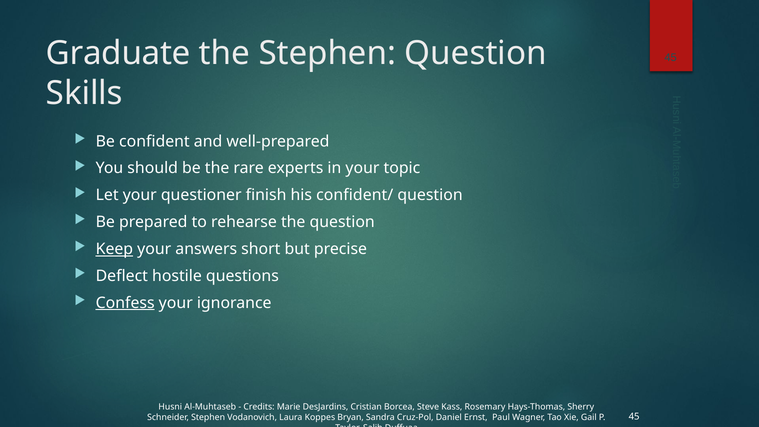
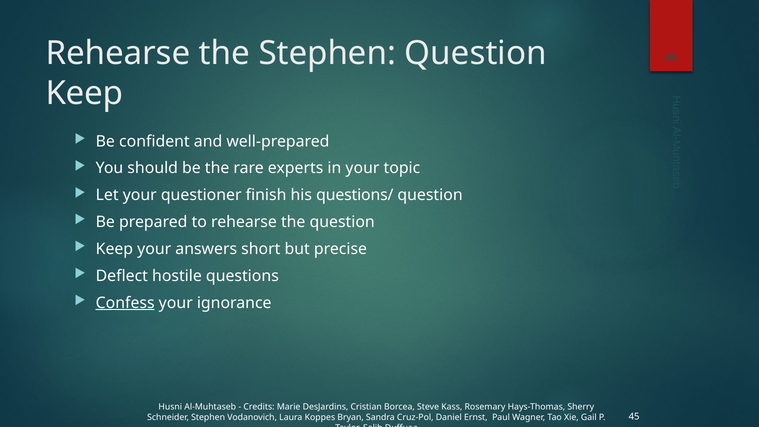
Graduate at (118, 53): Graduate -> Rehearse
Skills at (84, 93): Skills -> Keep
confident/: confident/ -> questions/
Keep at (114, 249) underline: present -> none
